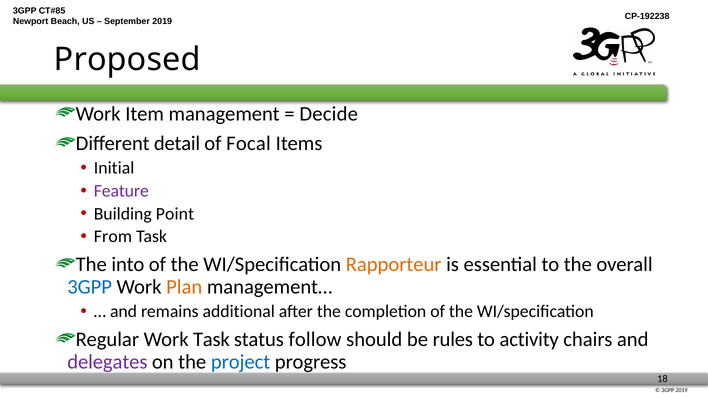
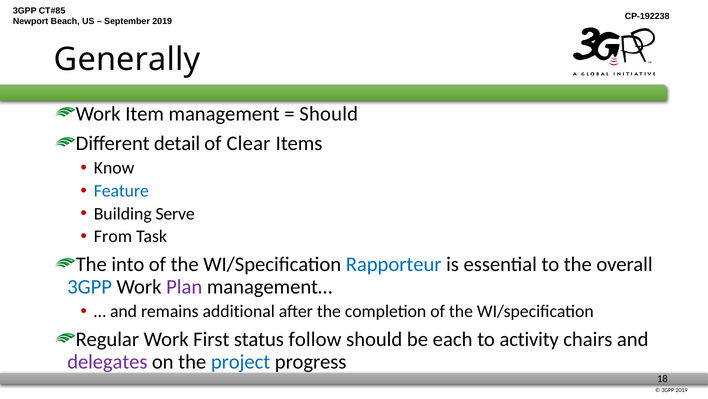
Proposed: Proposed -> Generally
Decide at (329, 114): Decide -> Should
Focal: Focal -> Clear
Initial: Initial -> Know
Feature colour: purple -> blue
Point: Point -> Serve
Rapporteur colour: orange -> blue
Plan colour: orange -> purple
Work Task: Task -> First
rules: rules -> each
